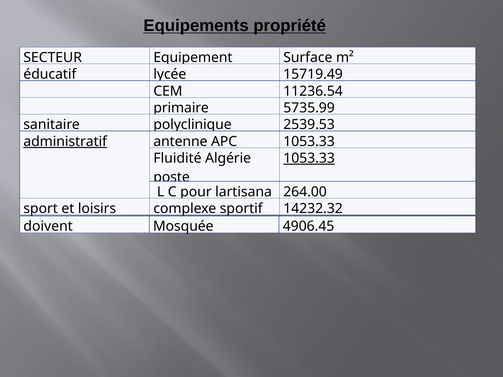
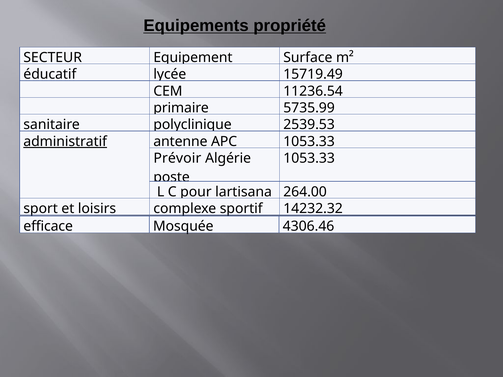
Fluidité: Fluidité -> Prévoir
1053.33 at (309, 158) underline: present -> none
doivent: doivent -> efficace
4906.45: 4906.45 -> 4306.46
